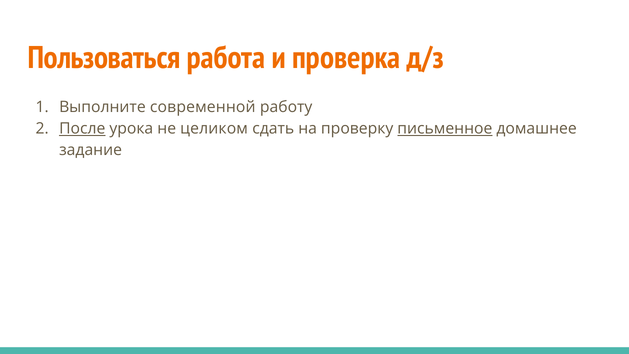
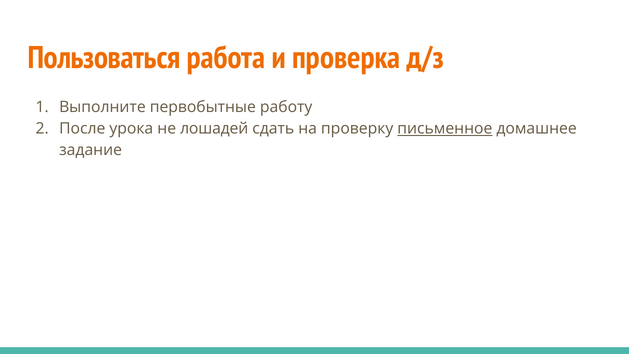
современной: современной -> первобытные
После underline: present -> none
целиком: целиком -> лошадей
